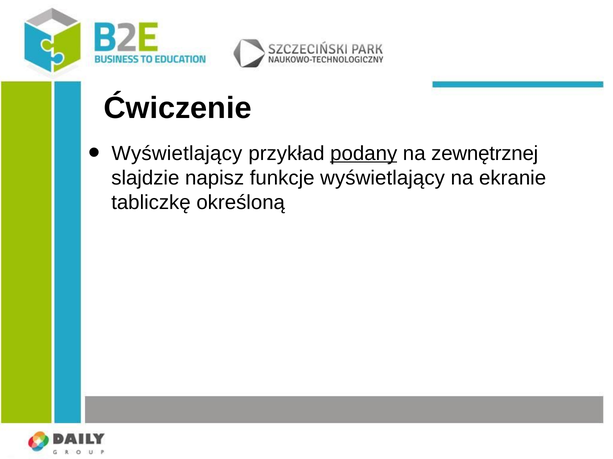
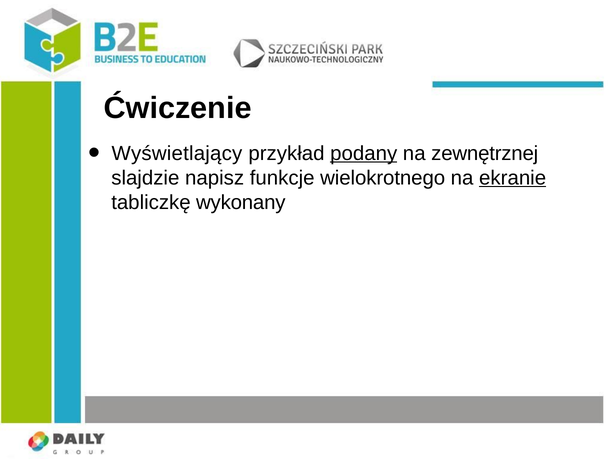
funkcje wyświetlający: wyświetlający -> wielokrotnego
ekranie underline: none -> present
określoną: określoną -> wykonany
